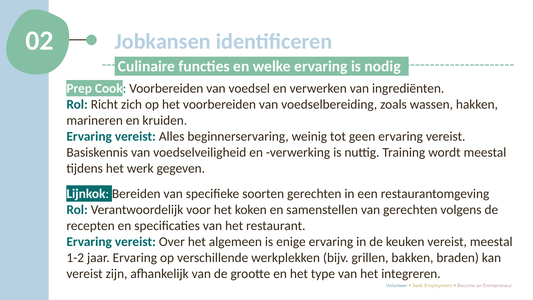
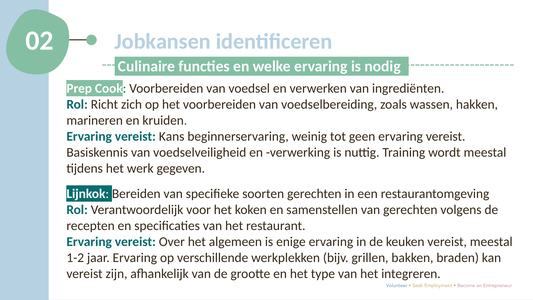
Alles: Alles -> Kans
